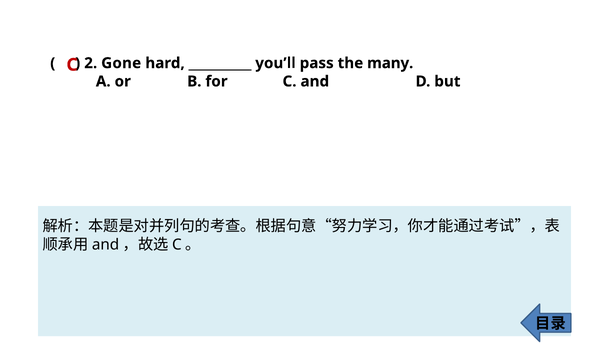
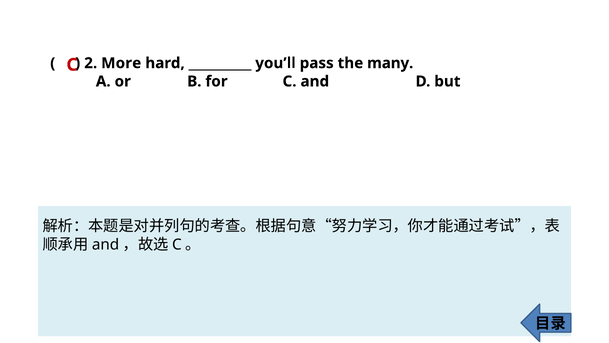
Gone: Gone -> More
